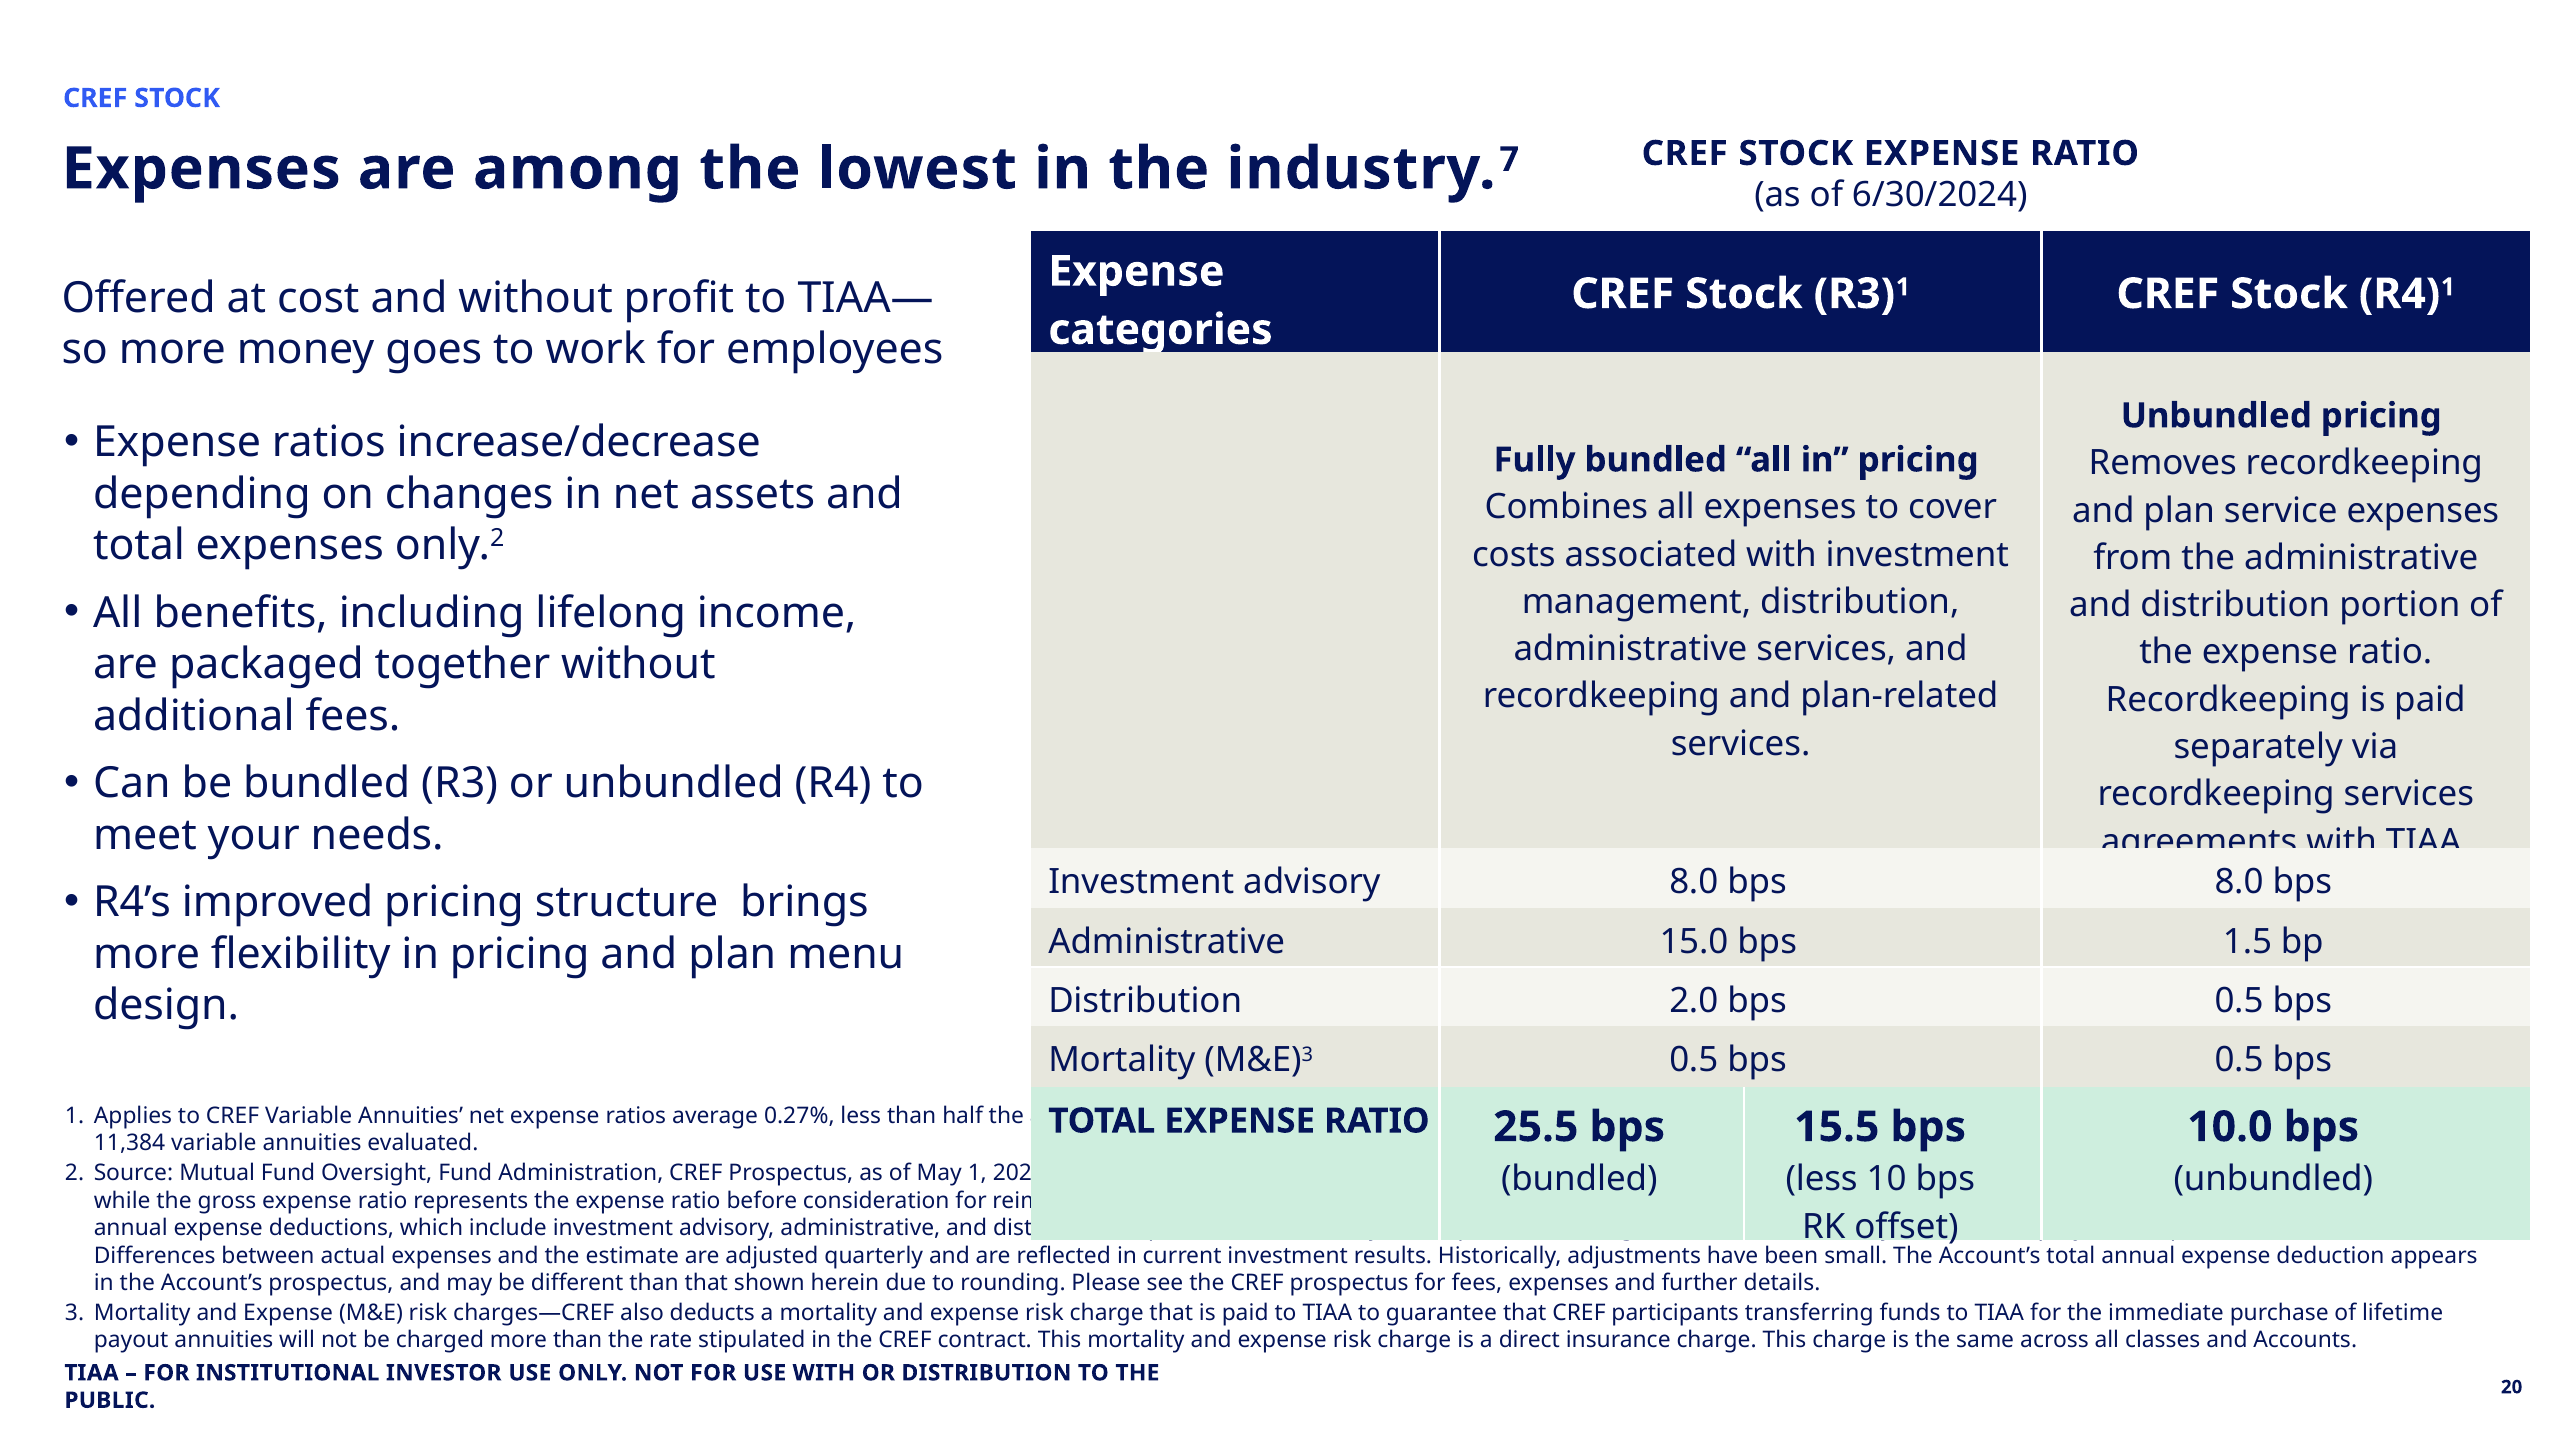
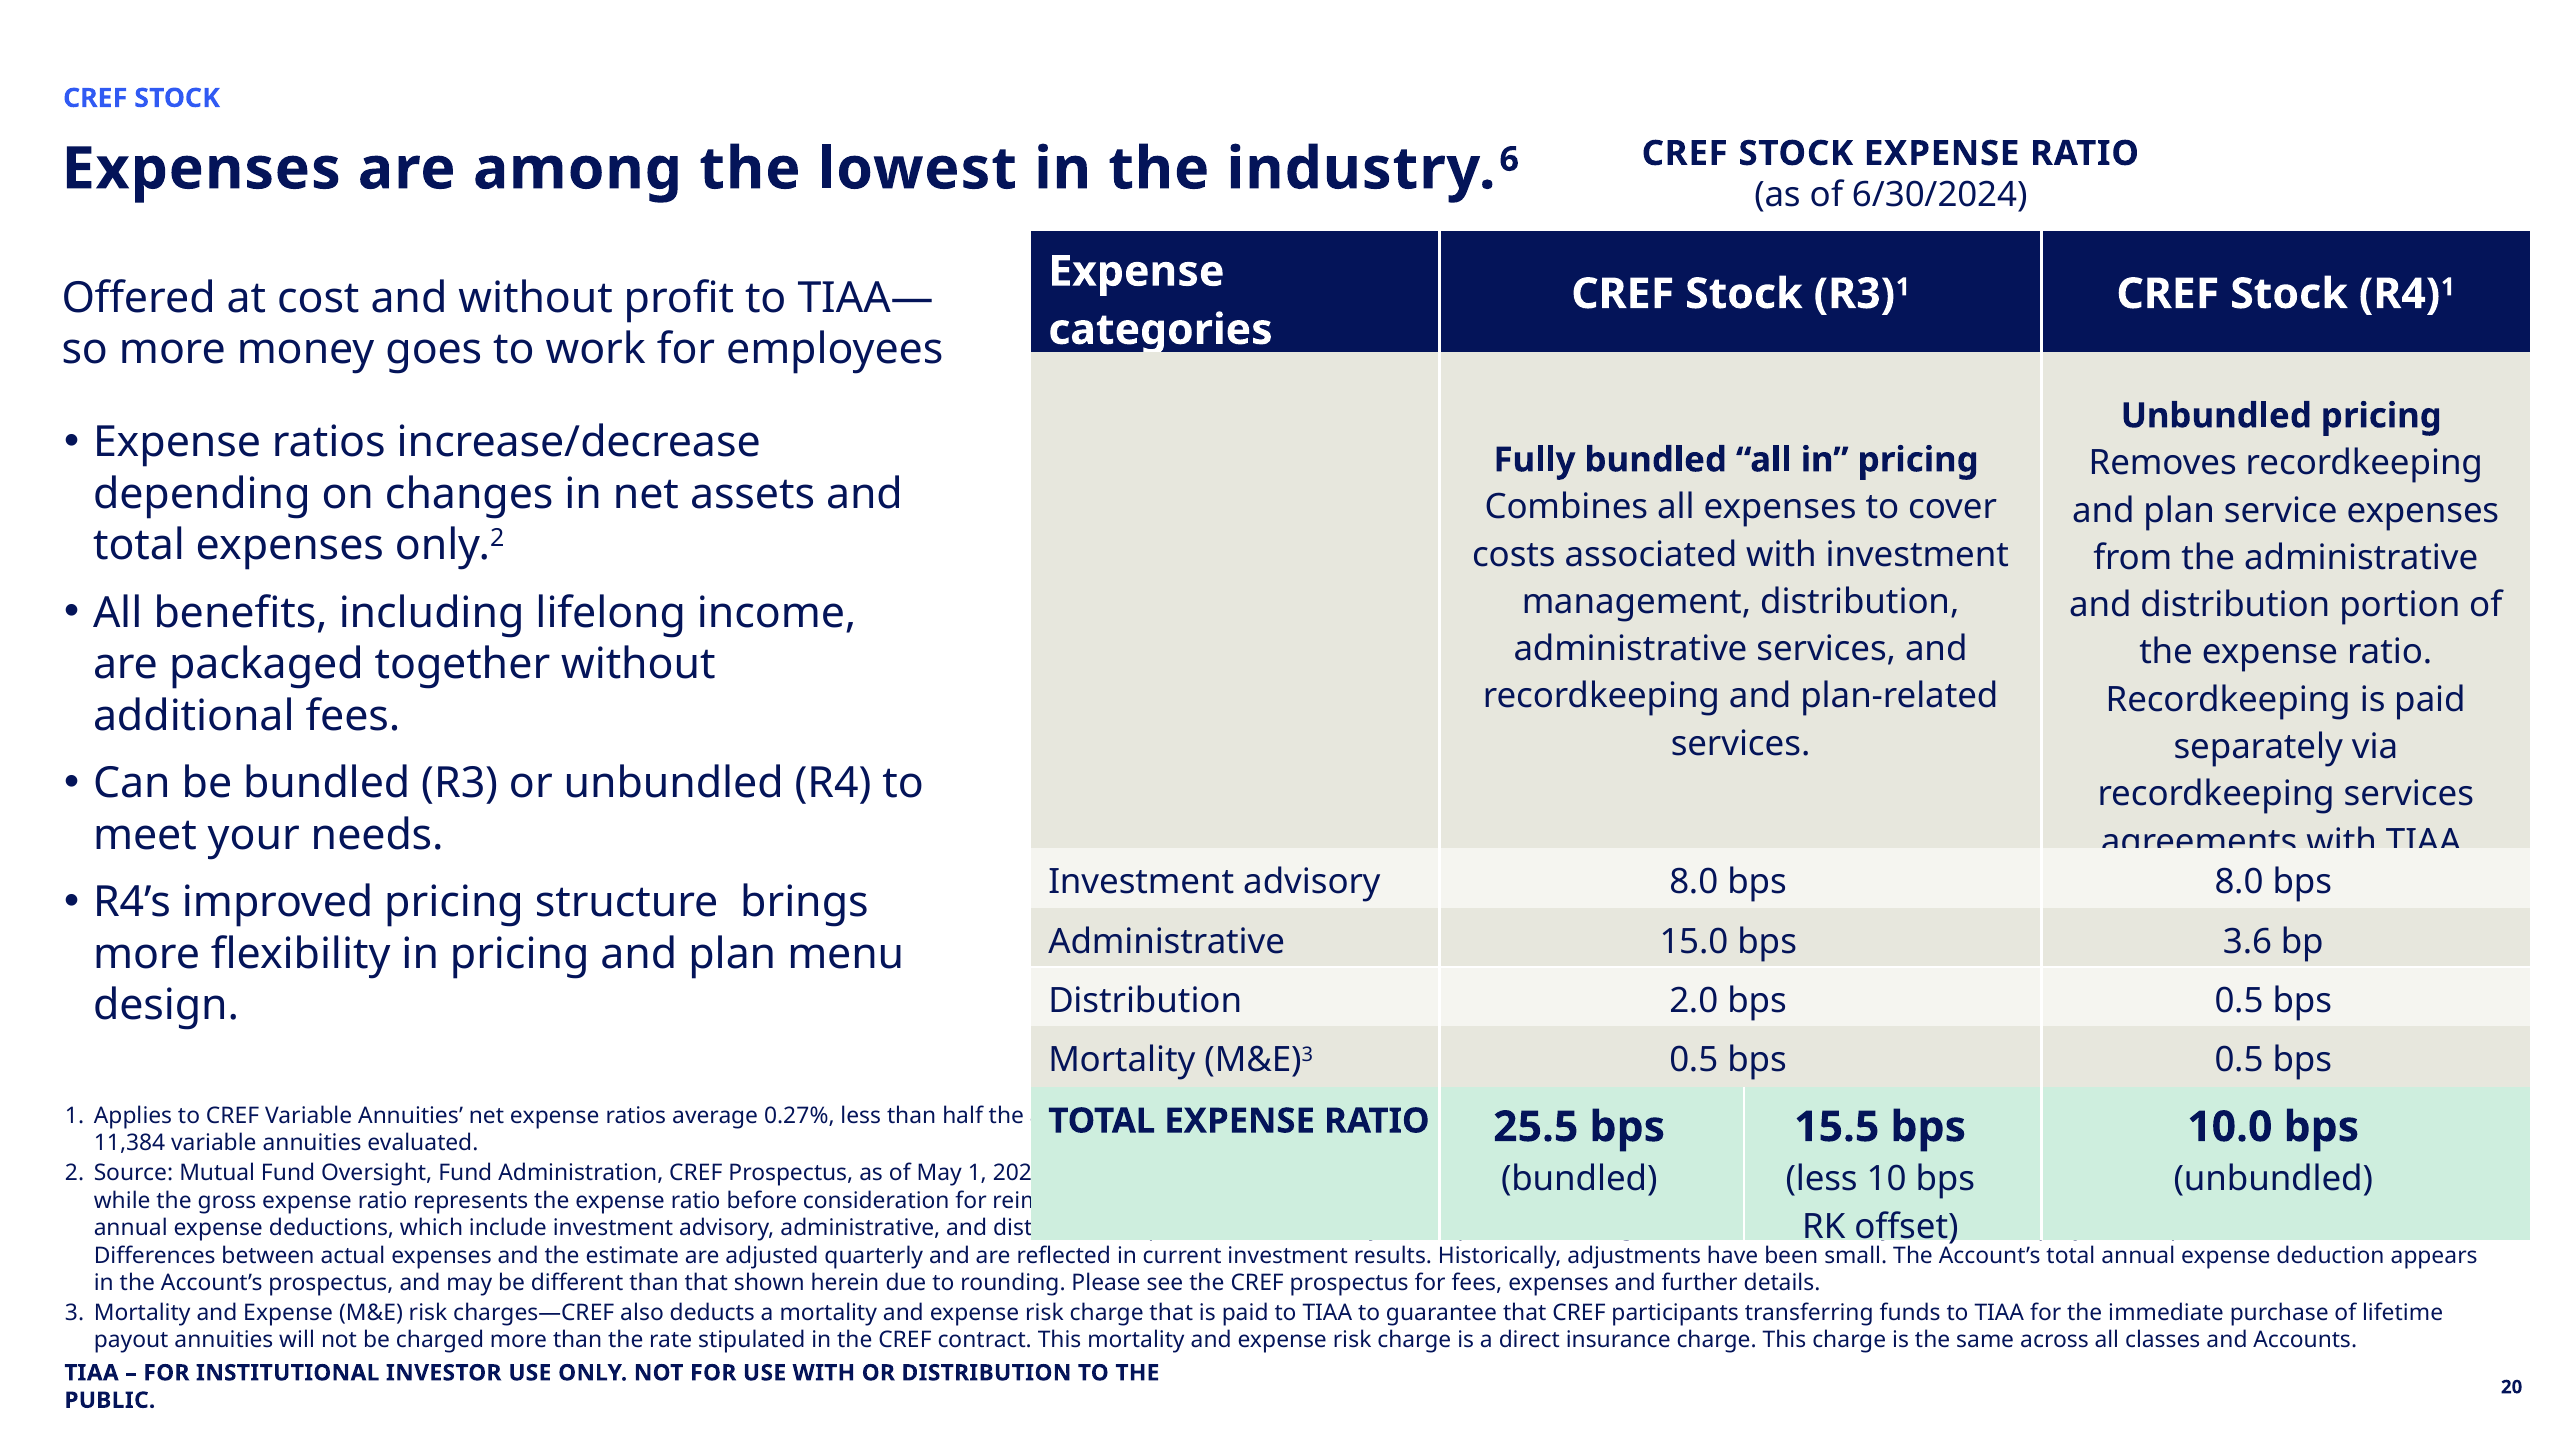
7: 7 -> 6
1.5: 1.5 -> 3.6
